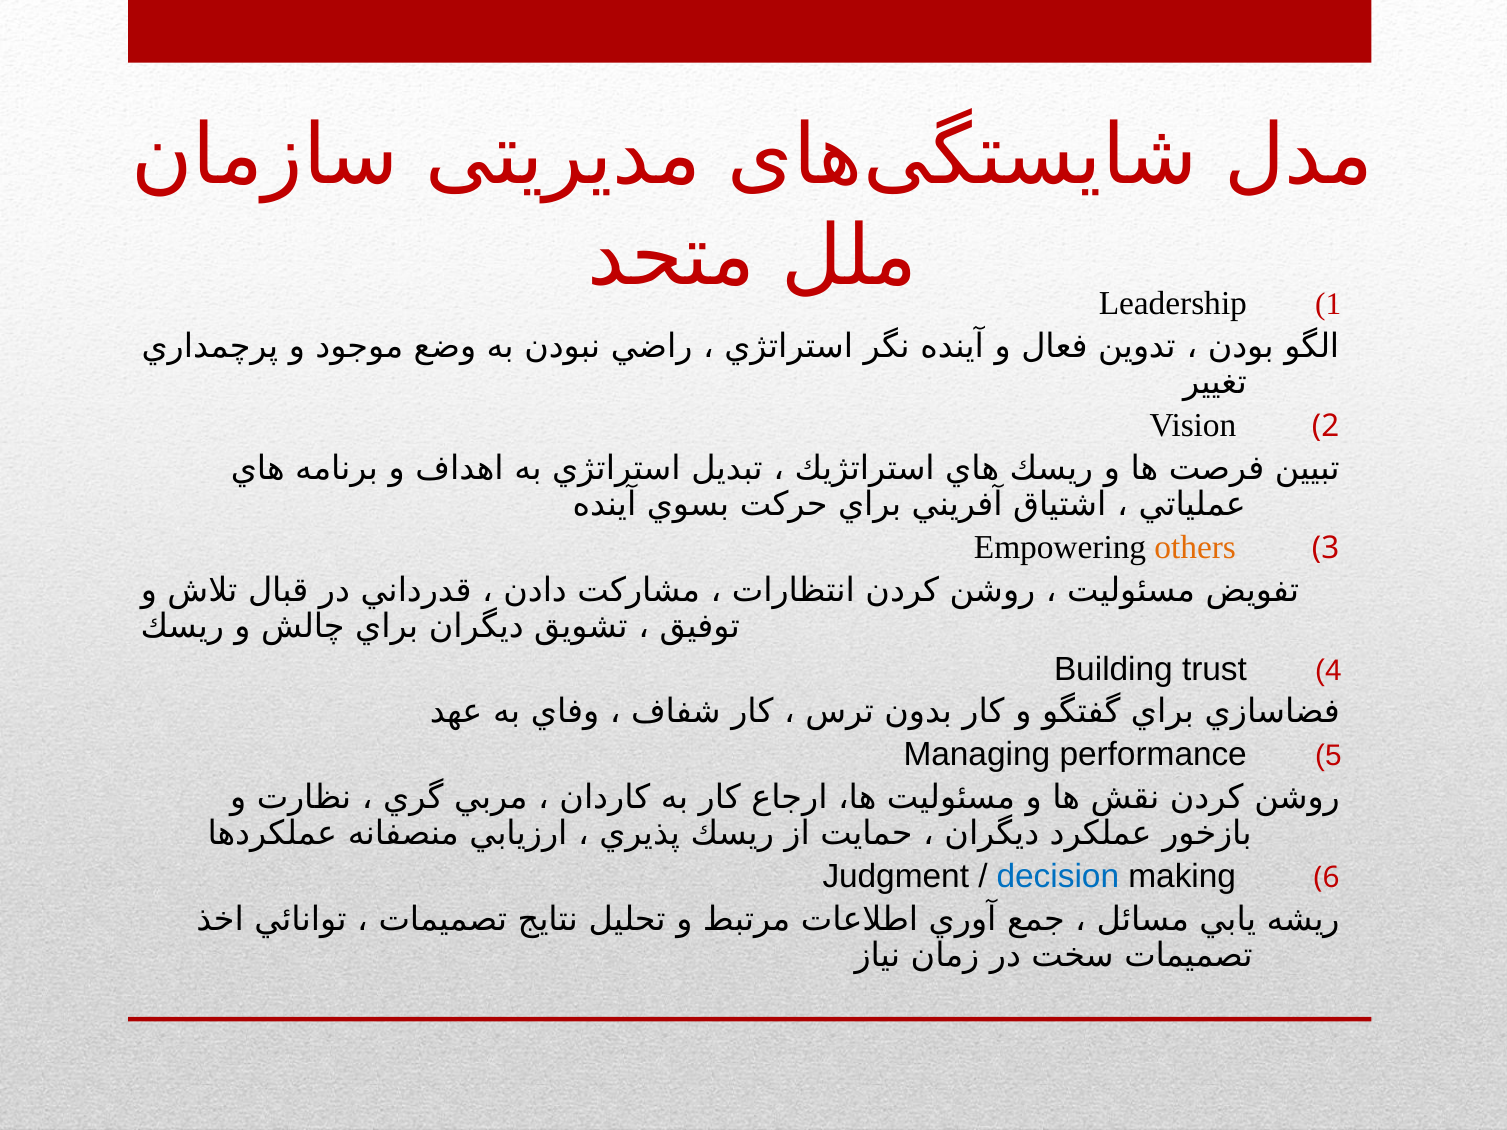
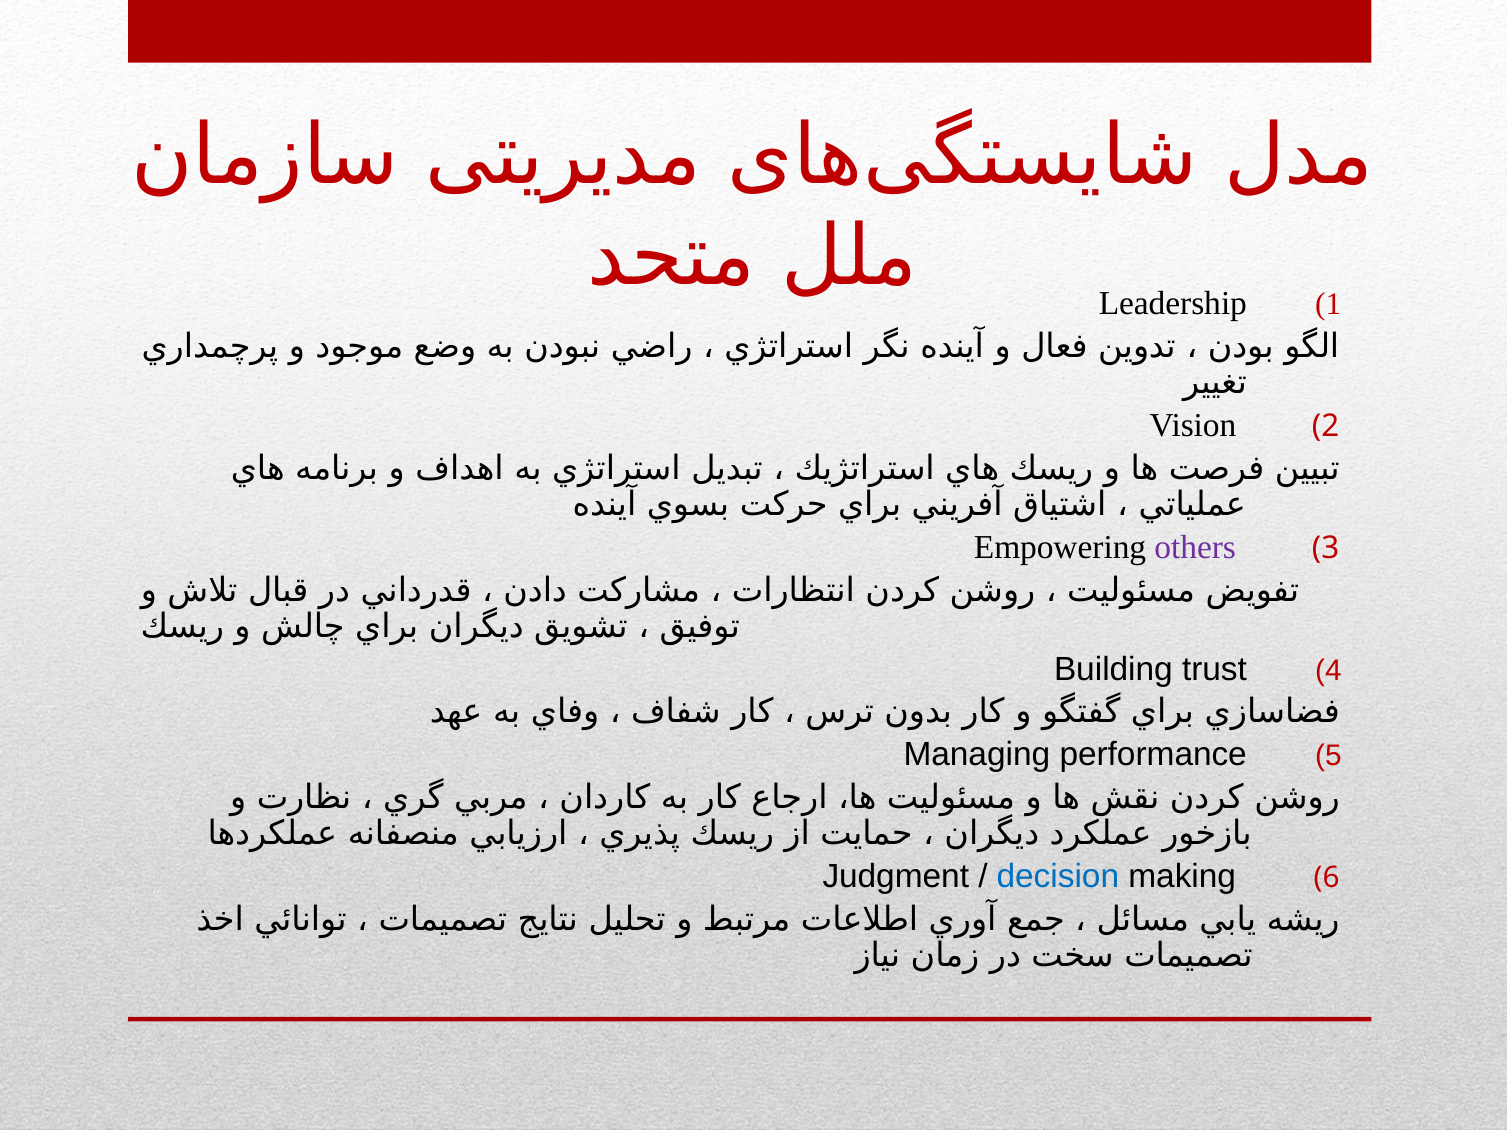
others colour: orange -> purple
